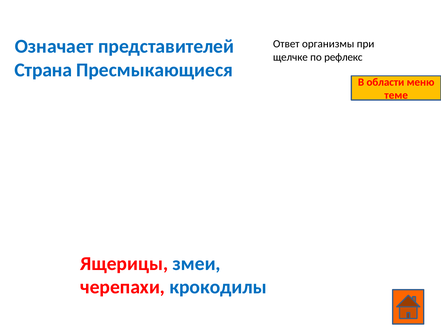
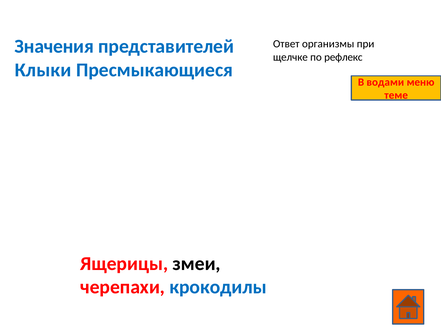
Означает: Означает -> Значения
Страна: Страна -> Клыки
области: области -> водами
змеи colour: blue -> black
